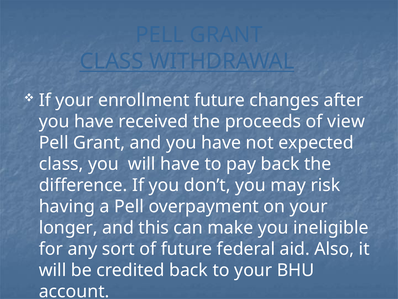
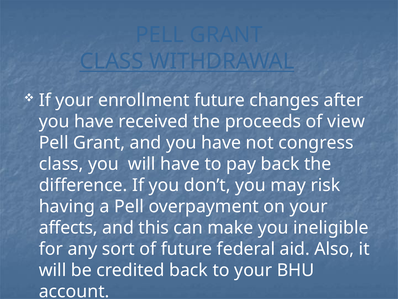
expected: expected -> congress
longer: longer -> affects
